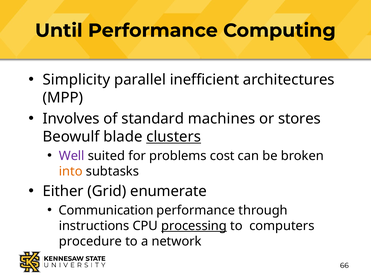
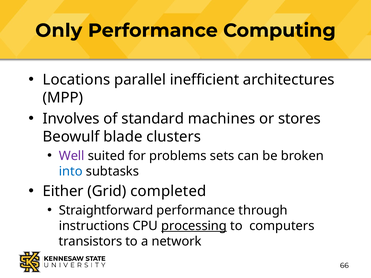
Until: Until -> Only
Simplicity: Simplicity -> Locations
clusters underline: present -> none
cost: cost -> sets
into colour: orange -> blue
enumerate: enumerate -> completed
Communication: Communication -> Straightforward
procedure: procedure -> transistors
